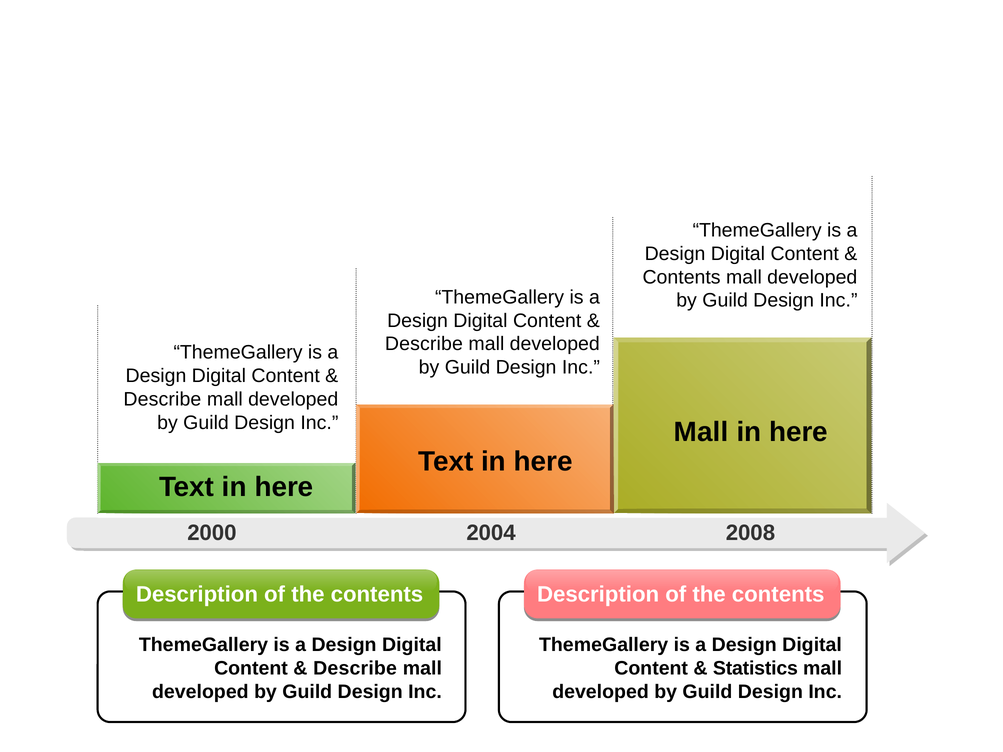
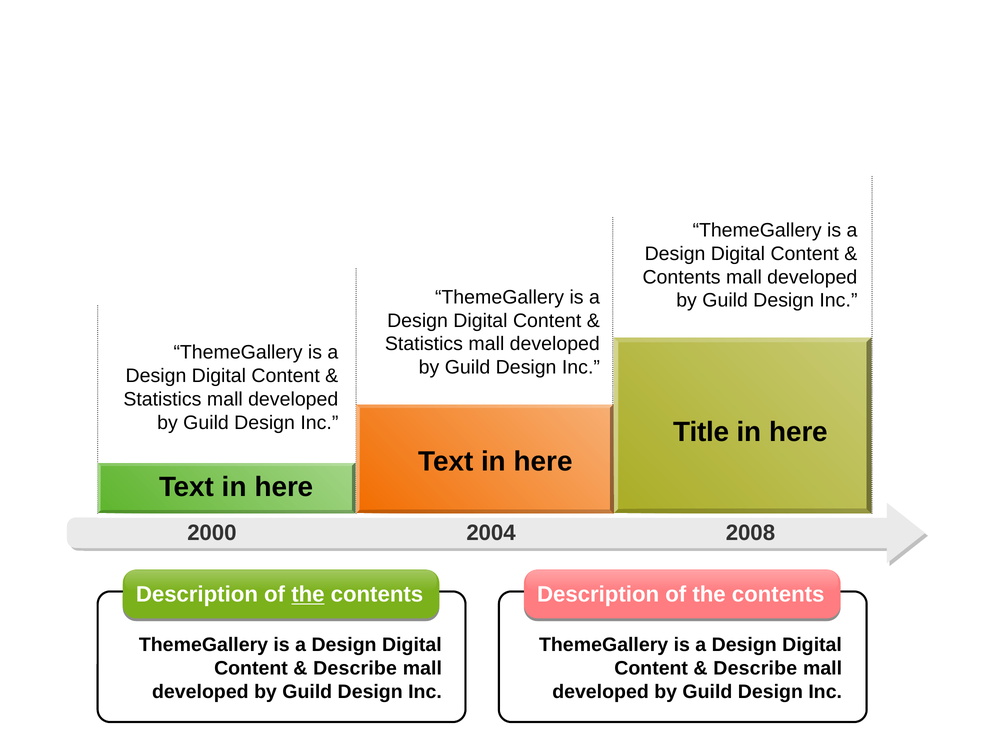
Describe at (424, 344): Describe -> Statistics
Describe at (162, 399): Describe -> Statistics
Mall at (701, 432): Mall -> Title
the at (308, 595) underline: none -> present
Statistics at (755, 668): Statistics -> Describe
